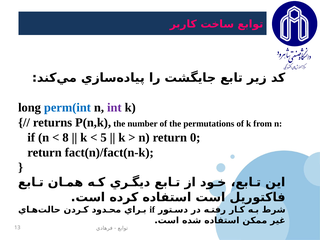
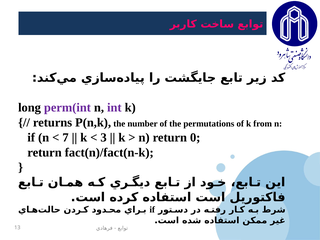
perm(int colour: blue -> purple
8: 8 -> 7
5: 5 -> 3
